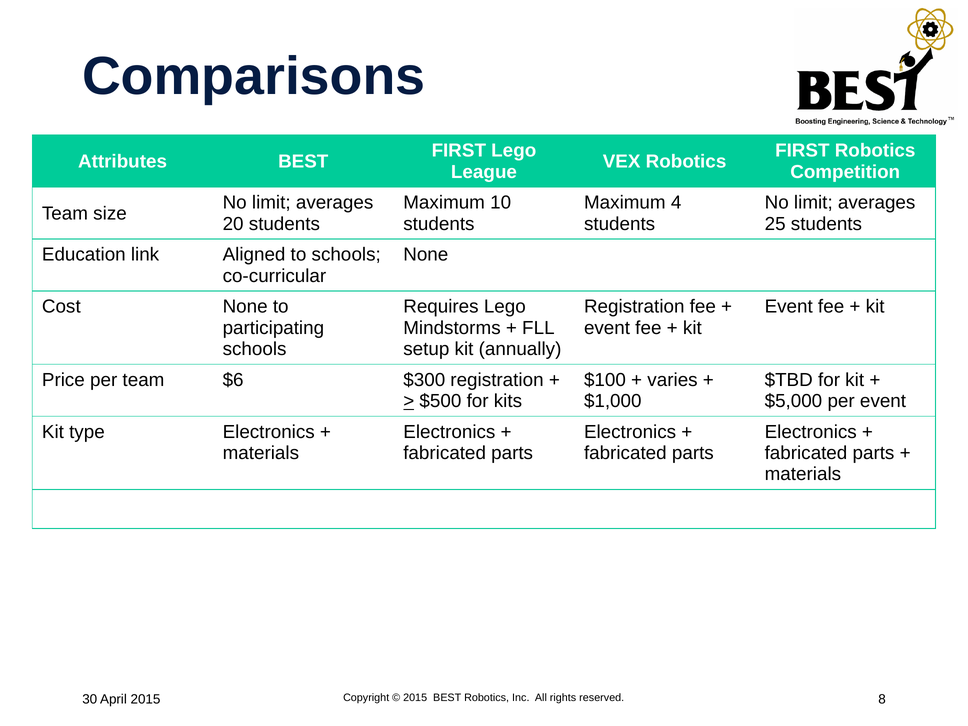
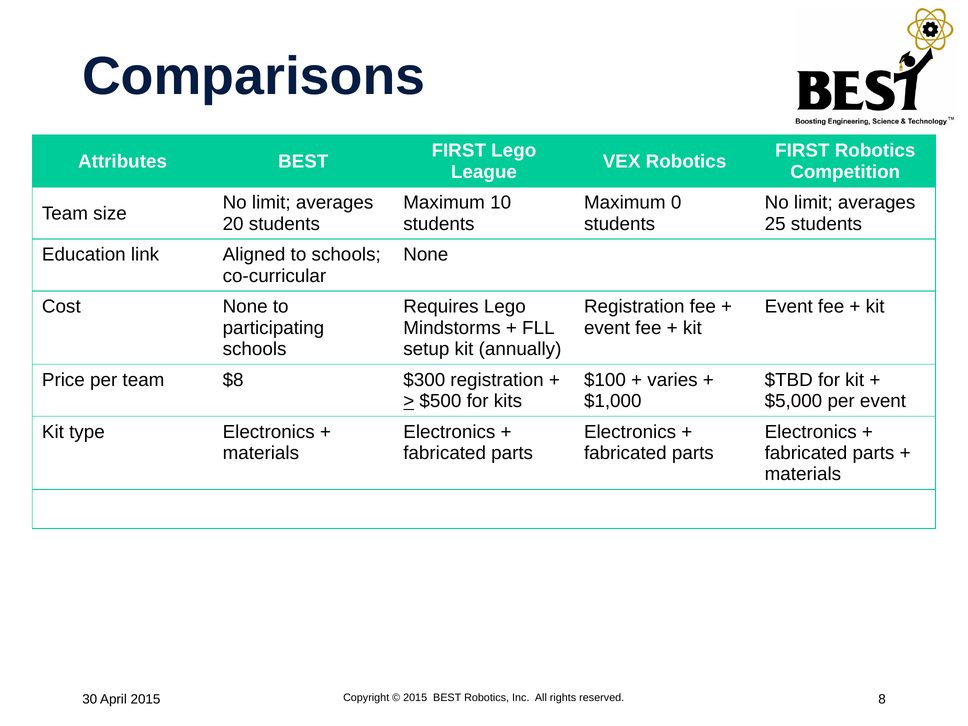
4: 4 -> 0
$6: $6 -> $8
